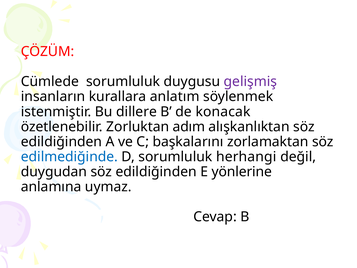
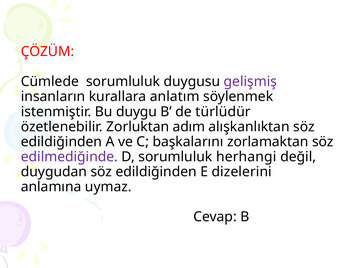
dillere: dillere -> duygu
konacak: konacak -> türlüdür
edilmediğinde colour: blue -> purple
yönlerine: yönlerine -> dizelerini
